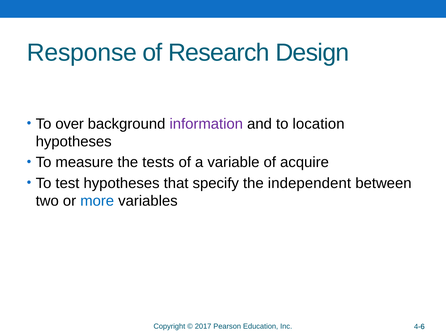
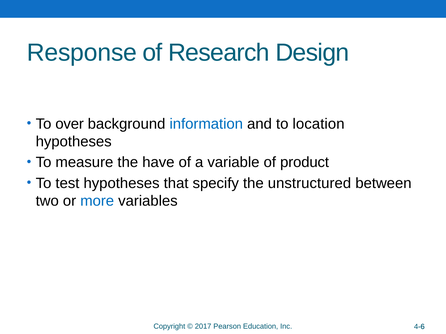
information colour: purple -> blue
tests: tests -> have
acquire: acquire -> product
independent: independent -> unstructured
